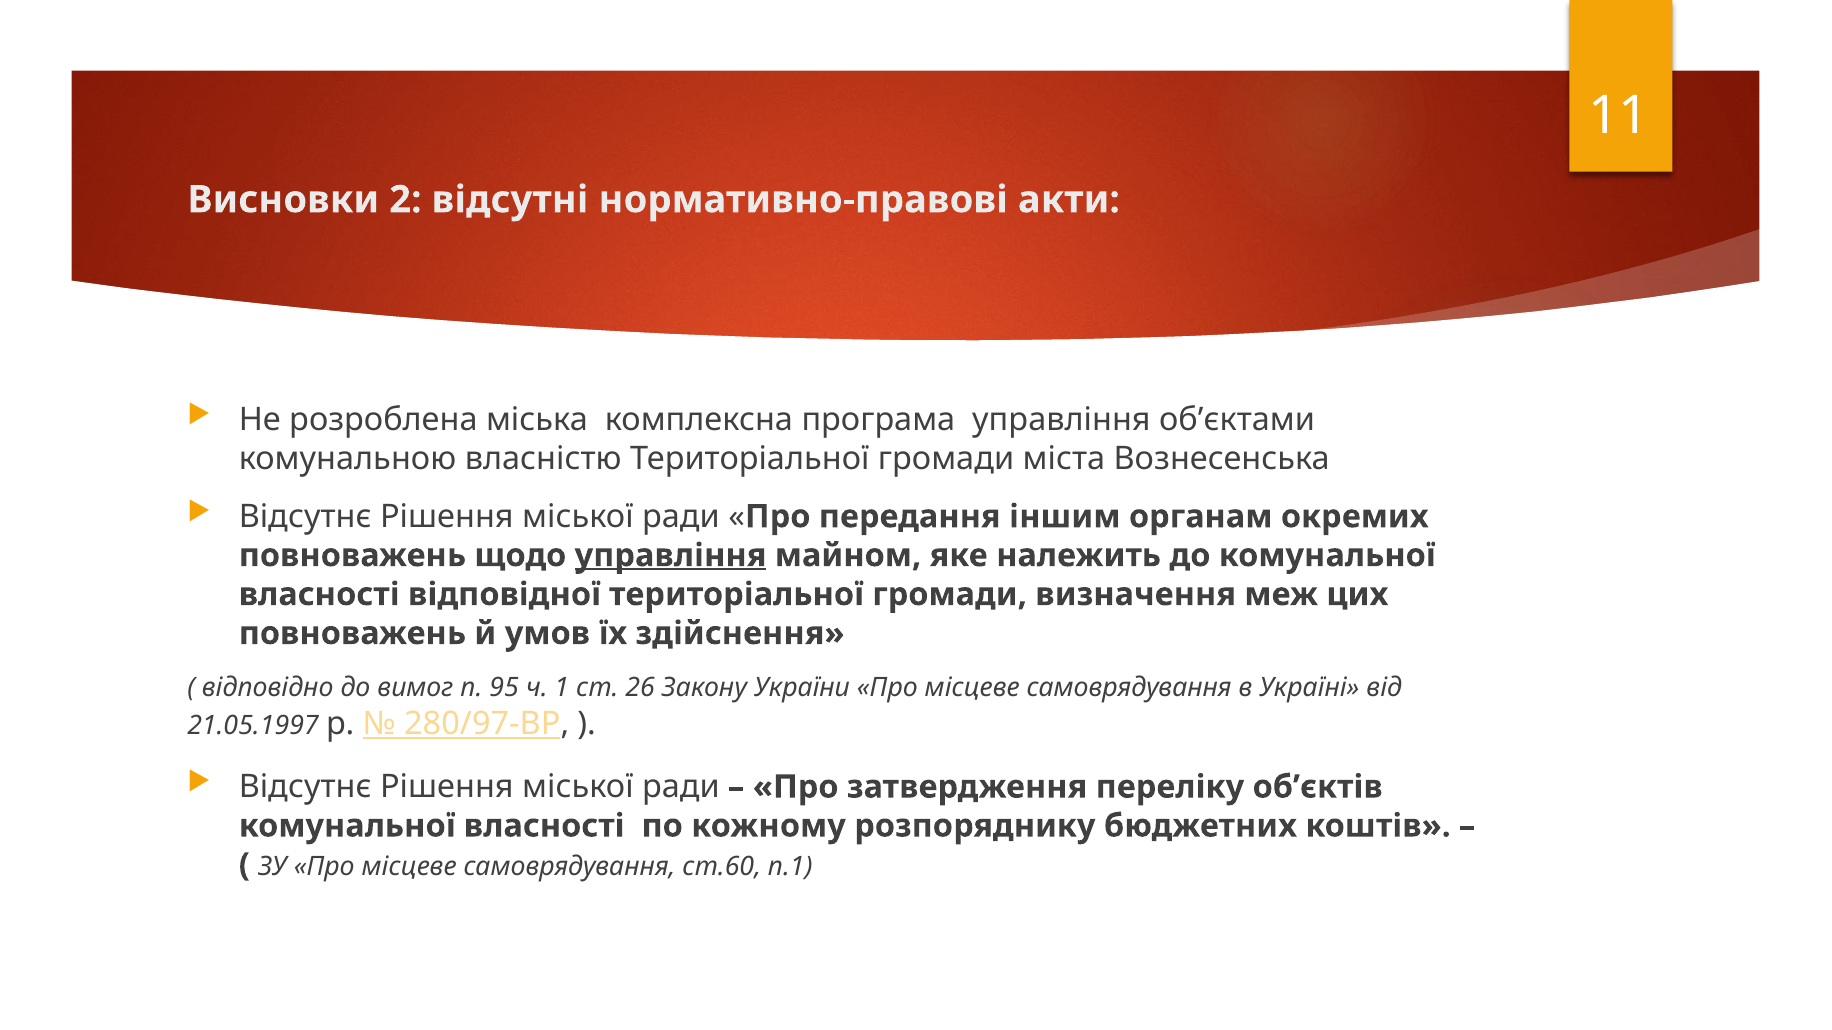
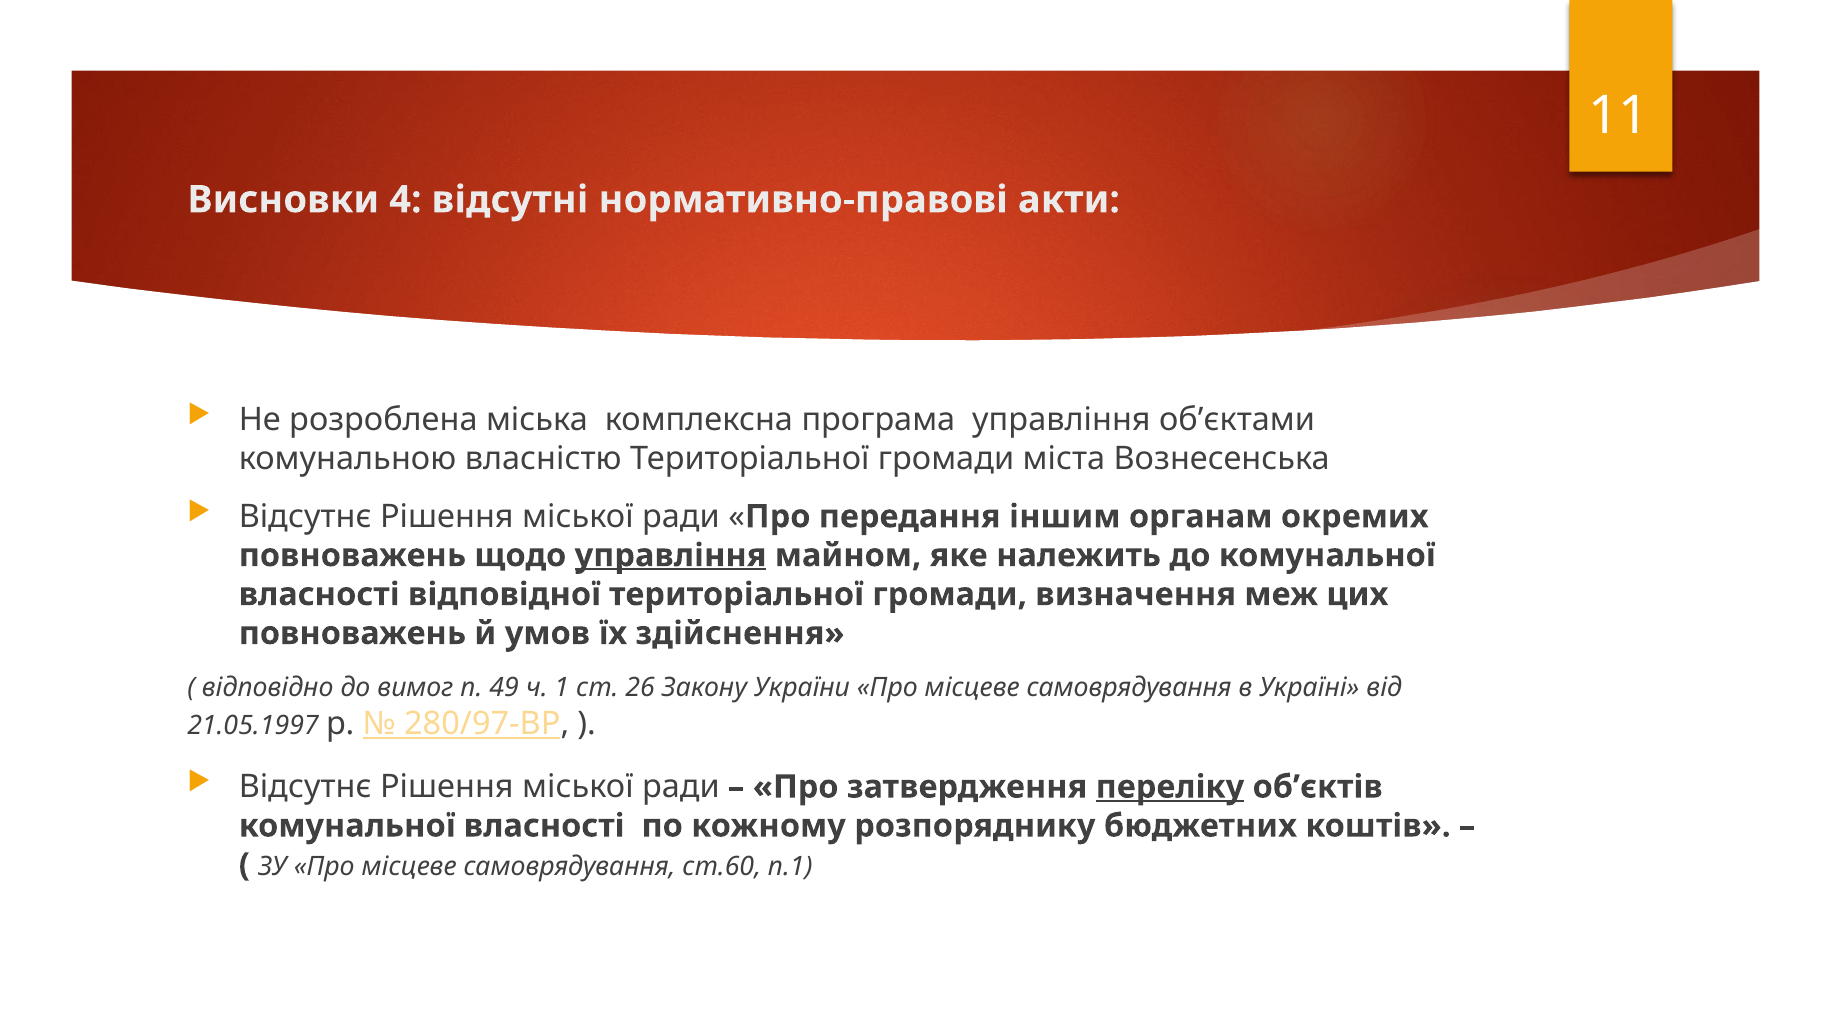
2: 2 -> 4
95: 95 -> 49
переліку underline: none -> present
